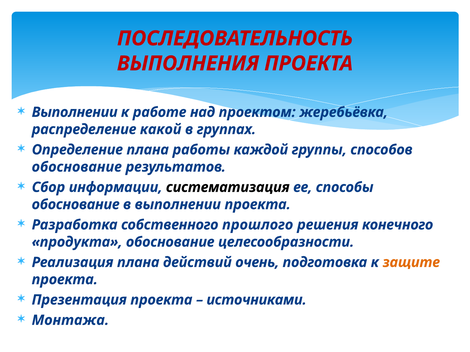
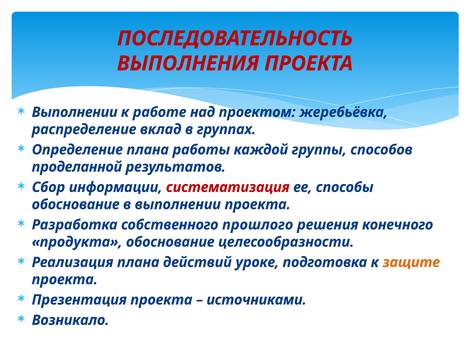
какой: какой -> вклад
обоснование at (77, 167): обоснование -> проделанной
систематизация colour: black -> red
очень: очень -> уроке
Монтажа: Монтажа -> Возникало
